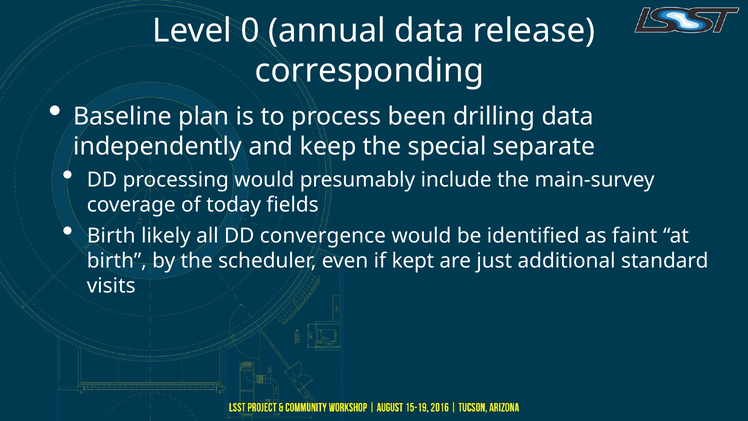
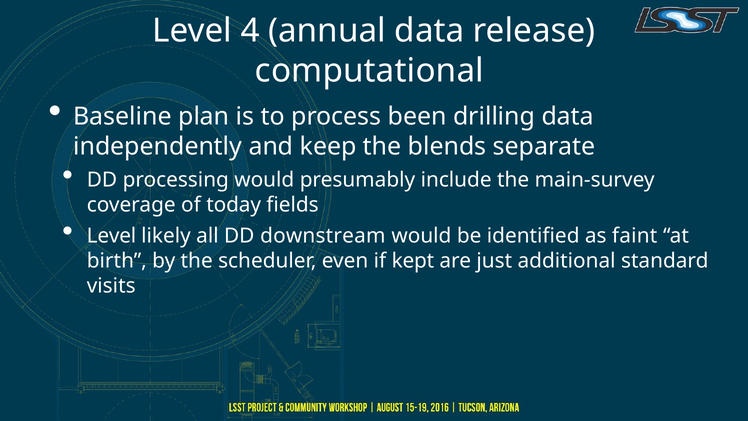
0: 0 -> 4
corresponding: corresponding -> computational
special: special -> blends
Birth at (111, 236): Birth -> Level
convergence: convergence -> downstream
